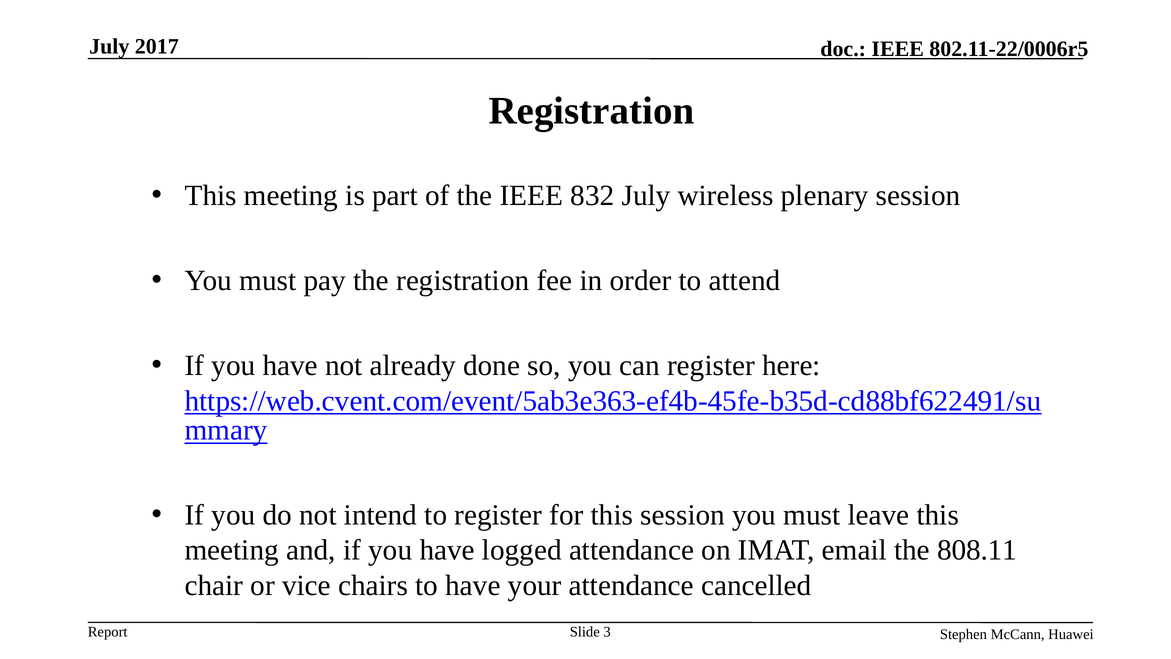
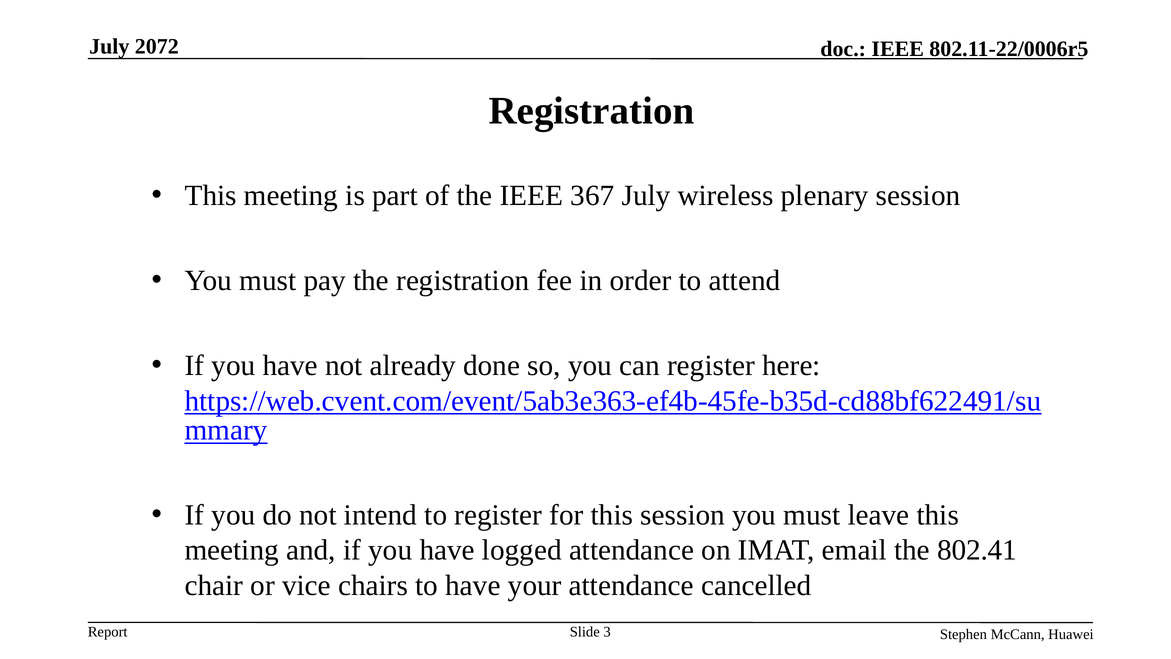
2017: 2017 -> 2072
832: 832 -> 367
808.11: 808.11 -> 802.41
